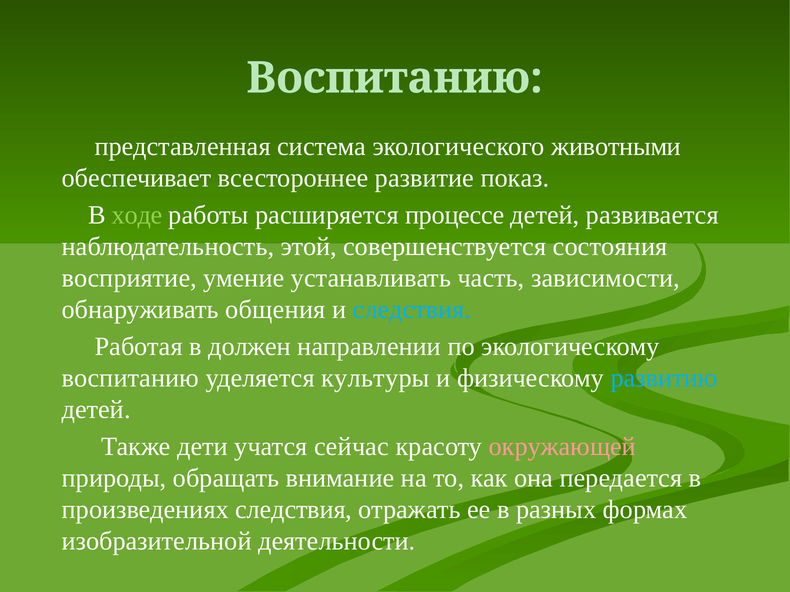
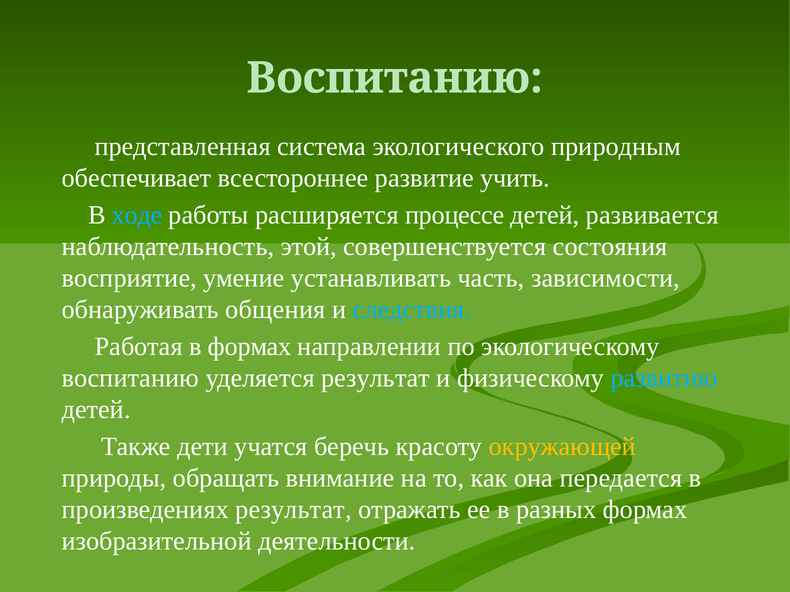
животными: животными -> природным
показ: показ -> учить
ходе colour: light green -> light blue
в должен: должен -> формах
уделяется культуры: культуры -> результат
сейчас: сейчас -> беречь
окружающей colour: pink -> yellow
произведениях следствия: следствия -> результат
